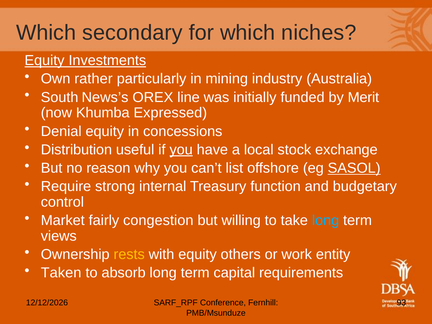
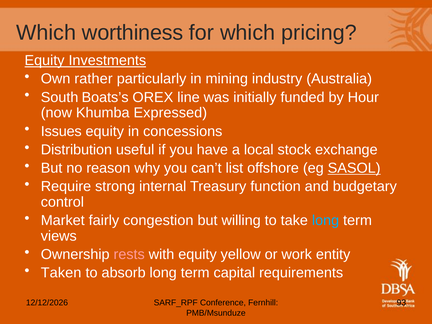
secondary: secondary -> worthiness
niches: niches -> pricing
News’s: News’s -> Boats’s
Merit: Merit -> Hour
Denial: Denial -> Issues
you at (181, 150) underline: present -> none
rests colour: yellow -> pink
others: others -> yellow
